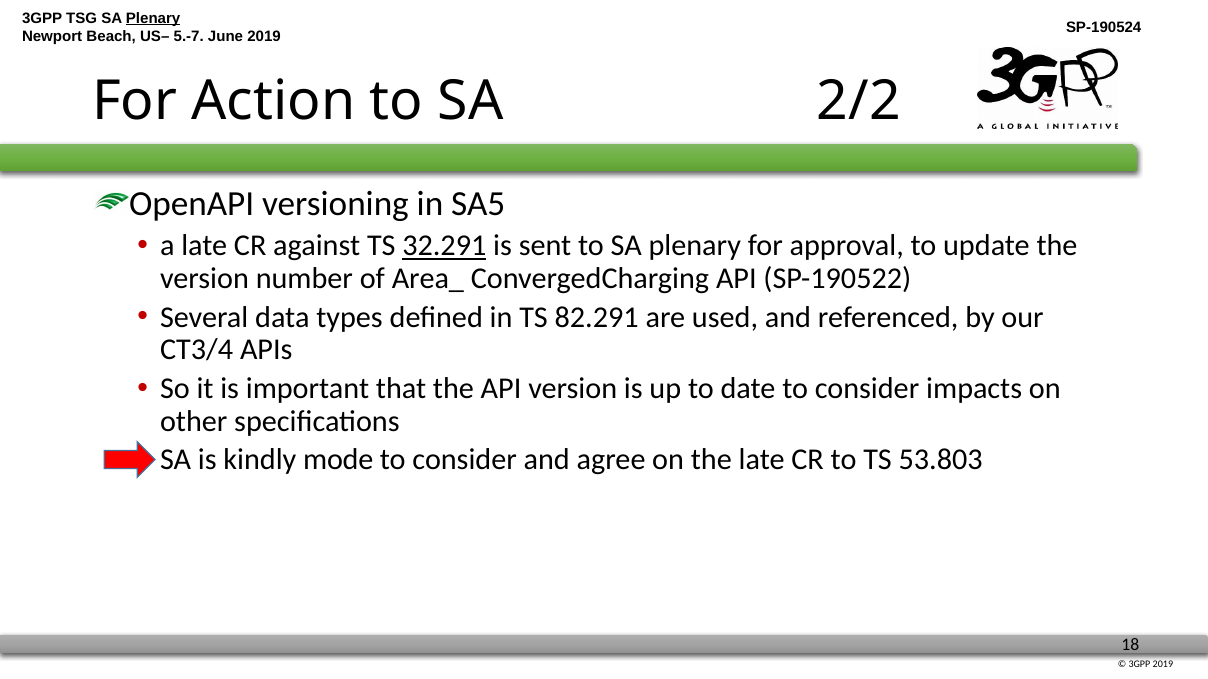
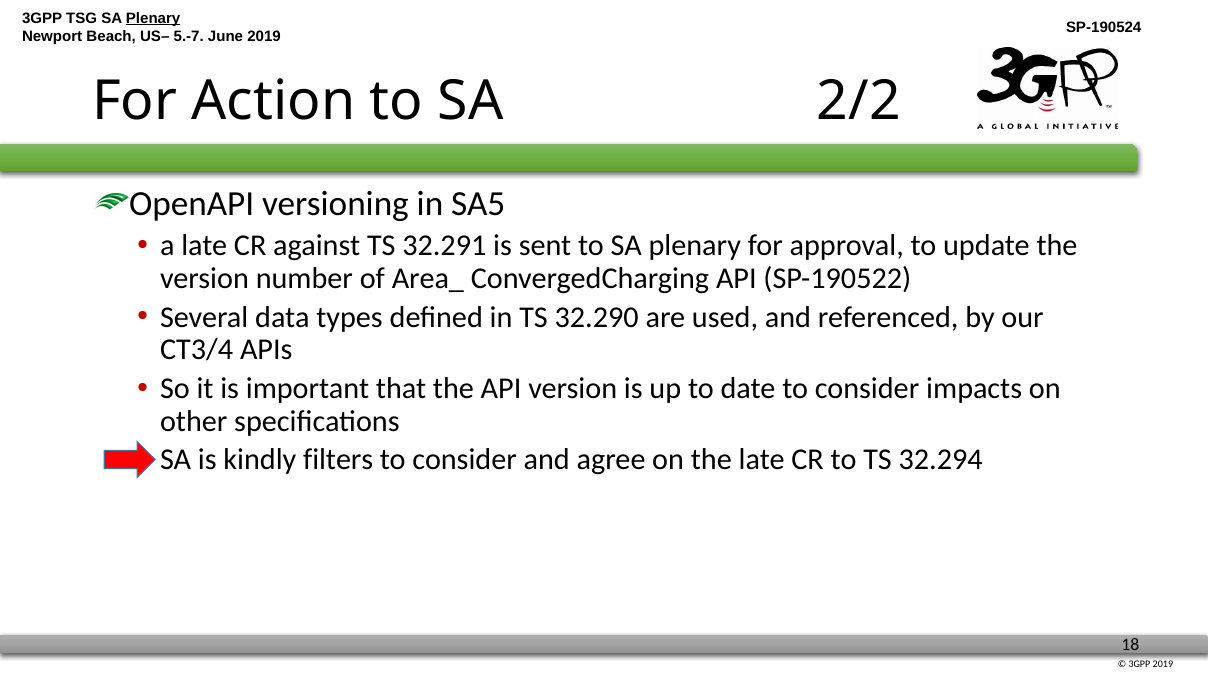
32.291 underline: present -> none
82.291: 82.291 -> 32.290
mode: mode -> filters
53.803: 53.803 -> 32.294
